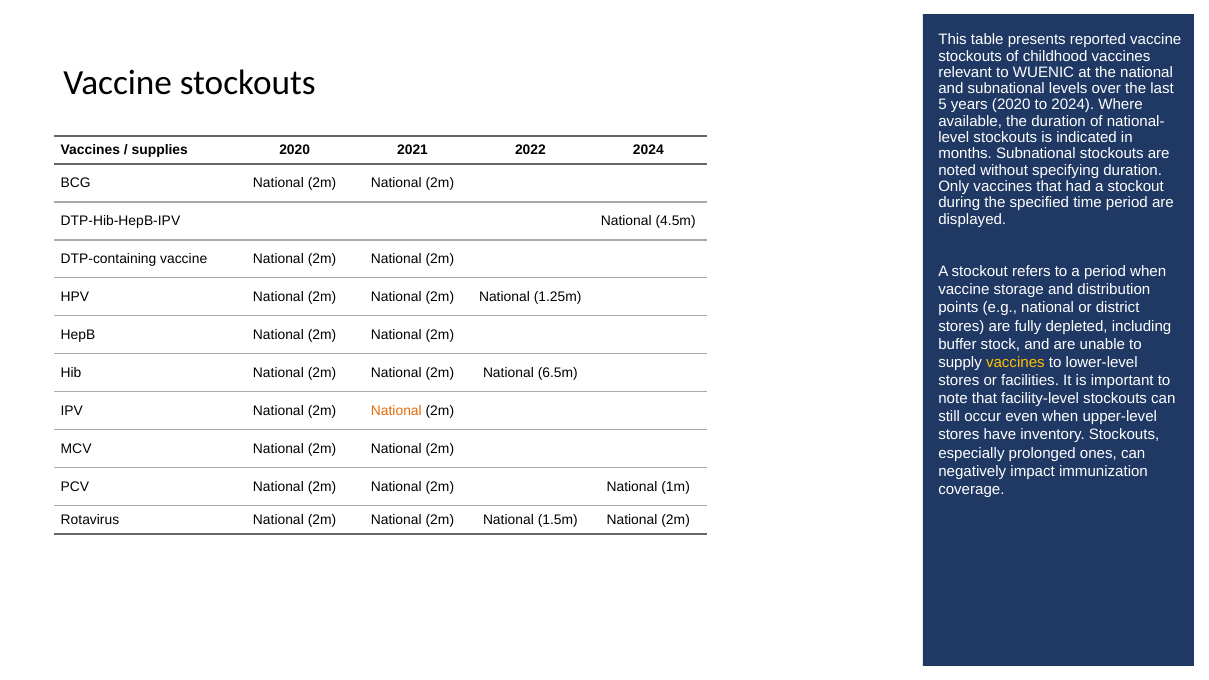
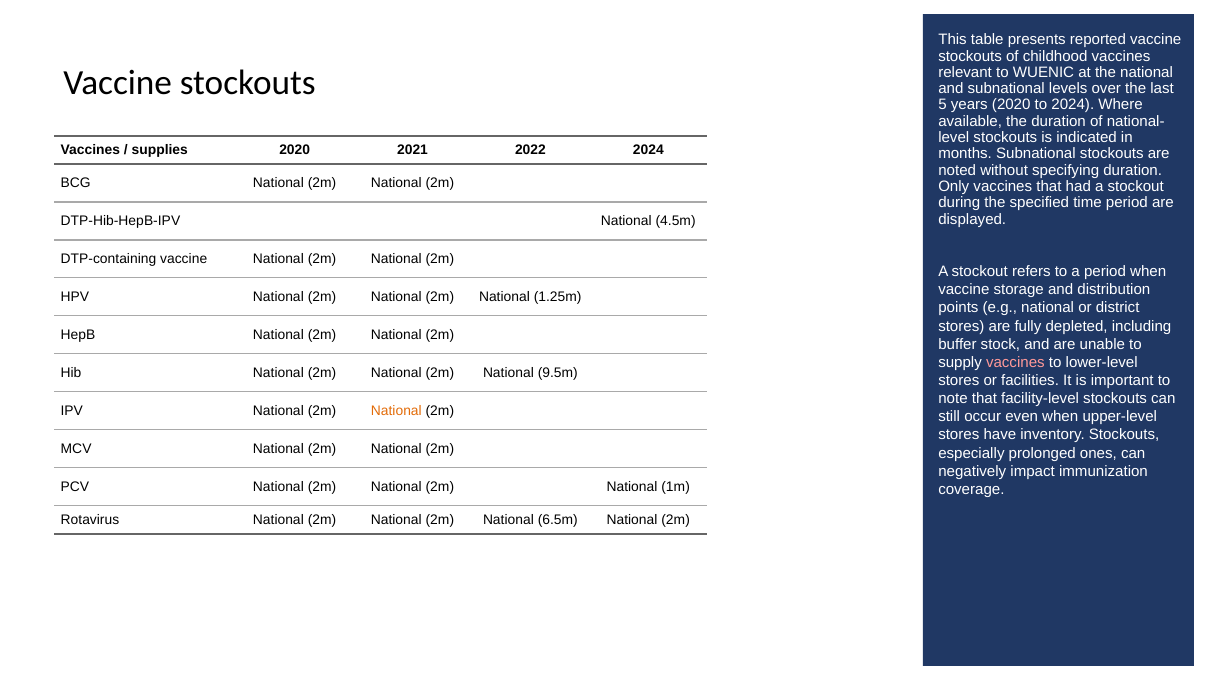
vaccines at (1015, 362) colour: yellow -> pink
6.5m: 6.5m -> 9.5m
1.5m: 1.5m -> 6.5m
